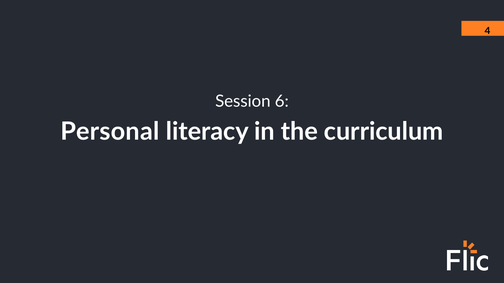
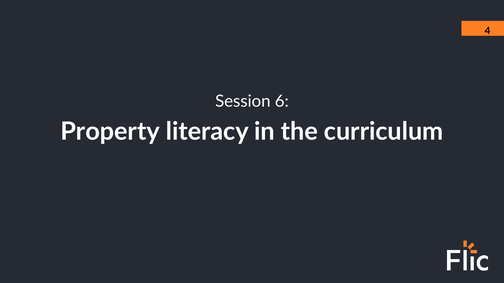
Personal: Personal -> Property
